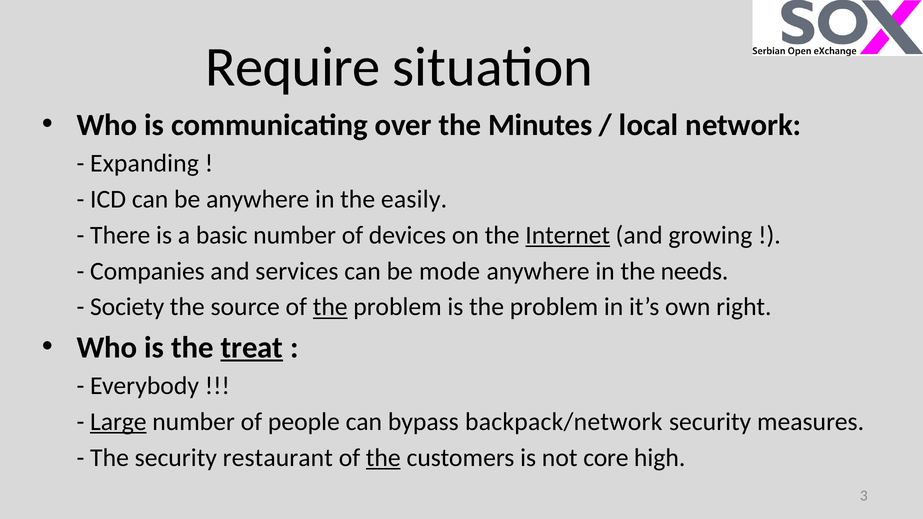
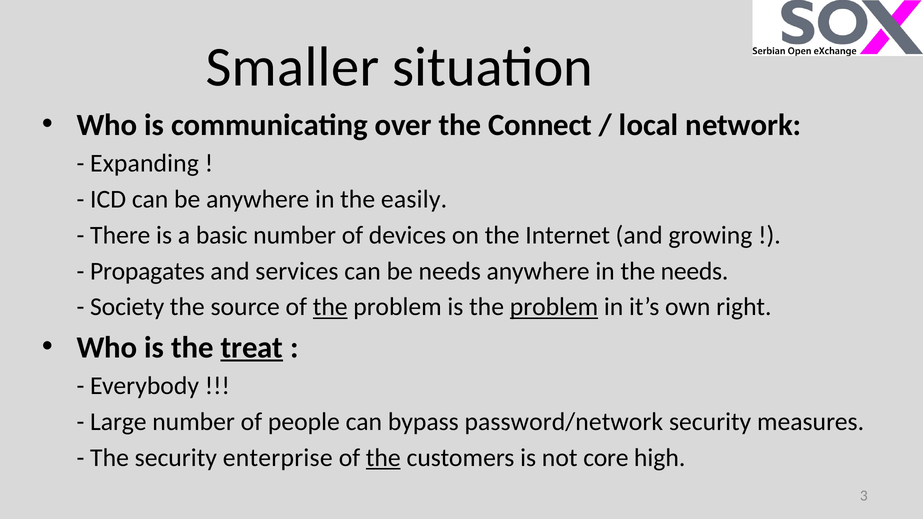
Require: Require -> Smaller
Minutes: Minutes -> Connect
Internet underline: present -> none
Companies: Companies -> Propagates
be mode: mode -> needs
problem at (554, 307) underline: none -> present
Large underline: present -> none
backpack/network: backpack/network -> password/network
restaurant: restaurant -> enterprise
